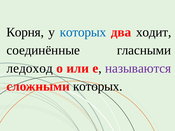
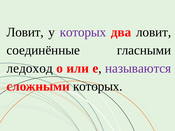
Корня at (25, 32): Корня -> Ловит
которых at (83, 32) colour: blue -> purple
два ходит: ходит -> ловит
